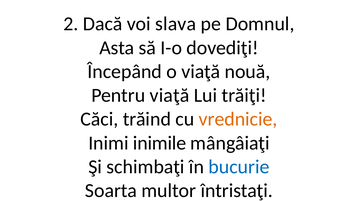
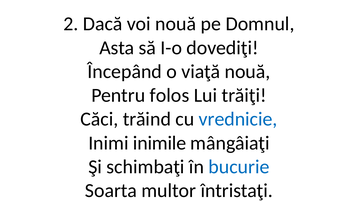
voi slava: slava -> nouă
Pentru viaţă: viaţă -> folos
vrednicie colour: orange -> blue
